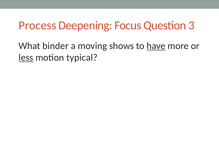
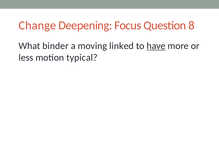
Process: Process -> Change
3: 3 -> 8
shows: shows -> linked
less underline: present -> none
